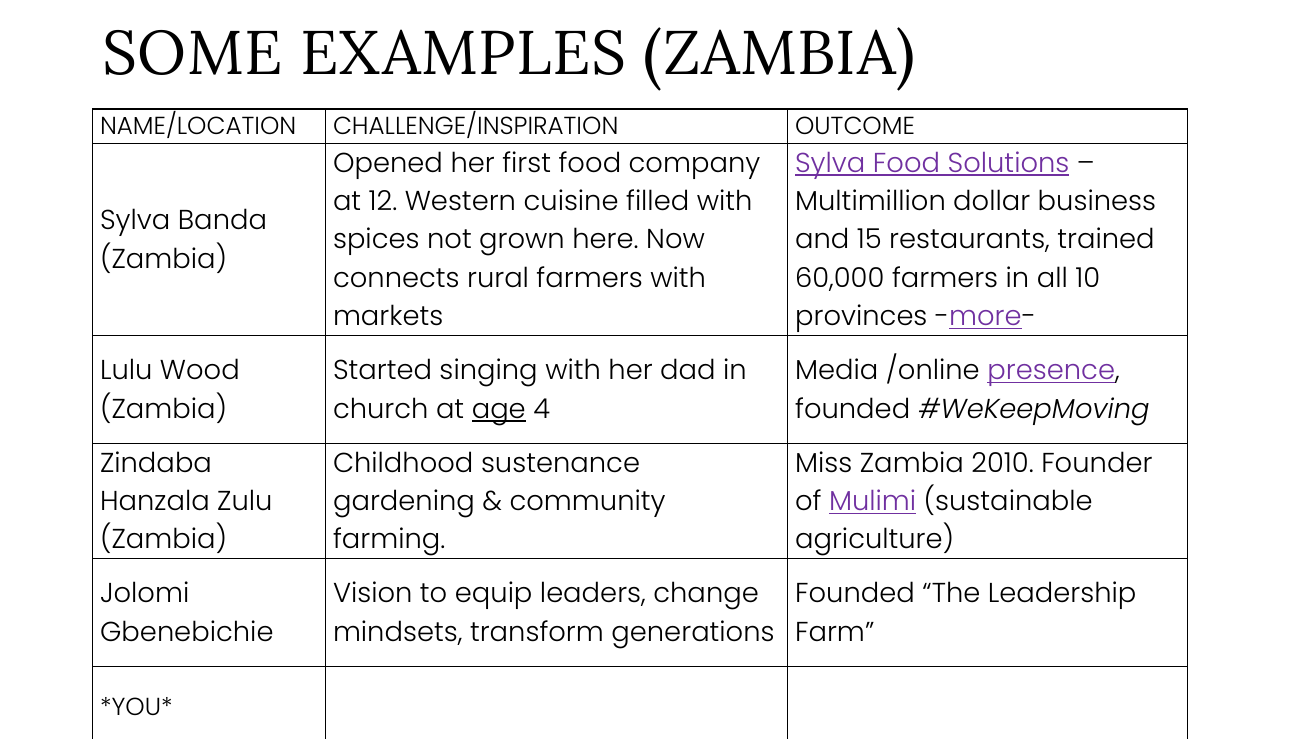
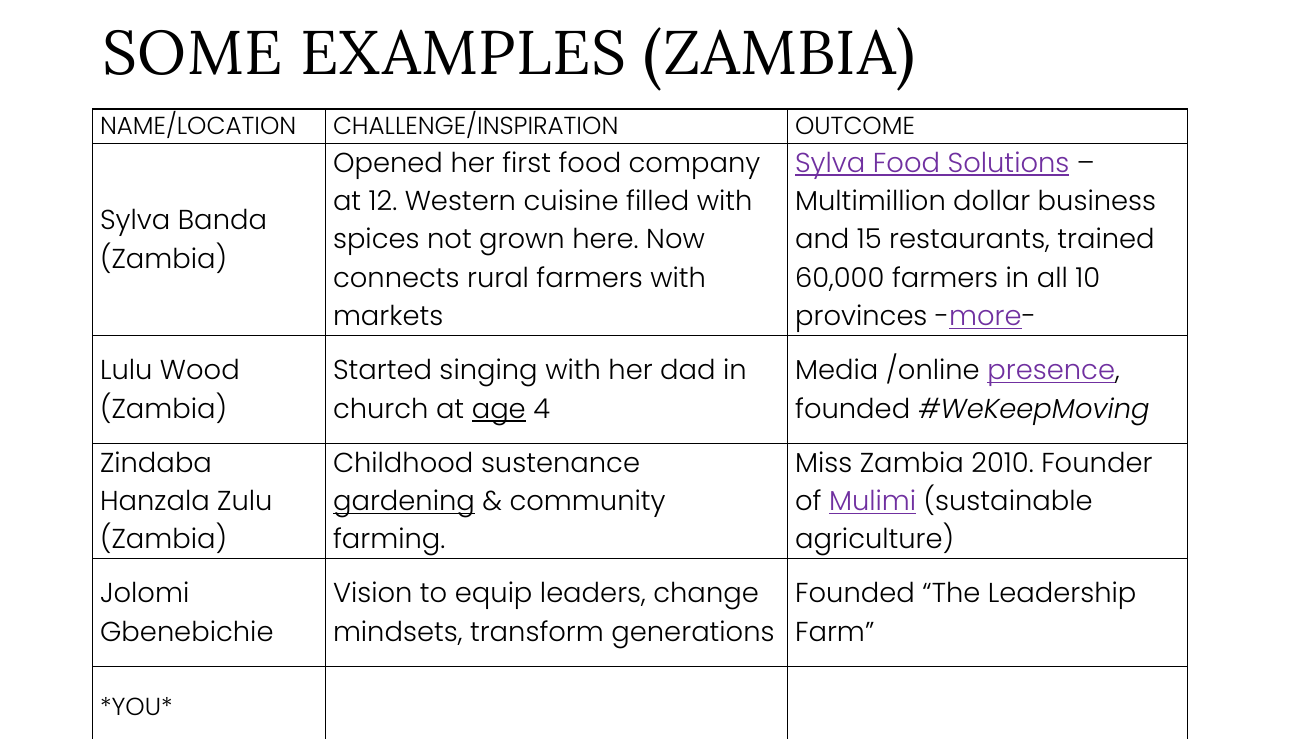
gardening underline: none -> present
